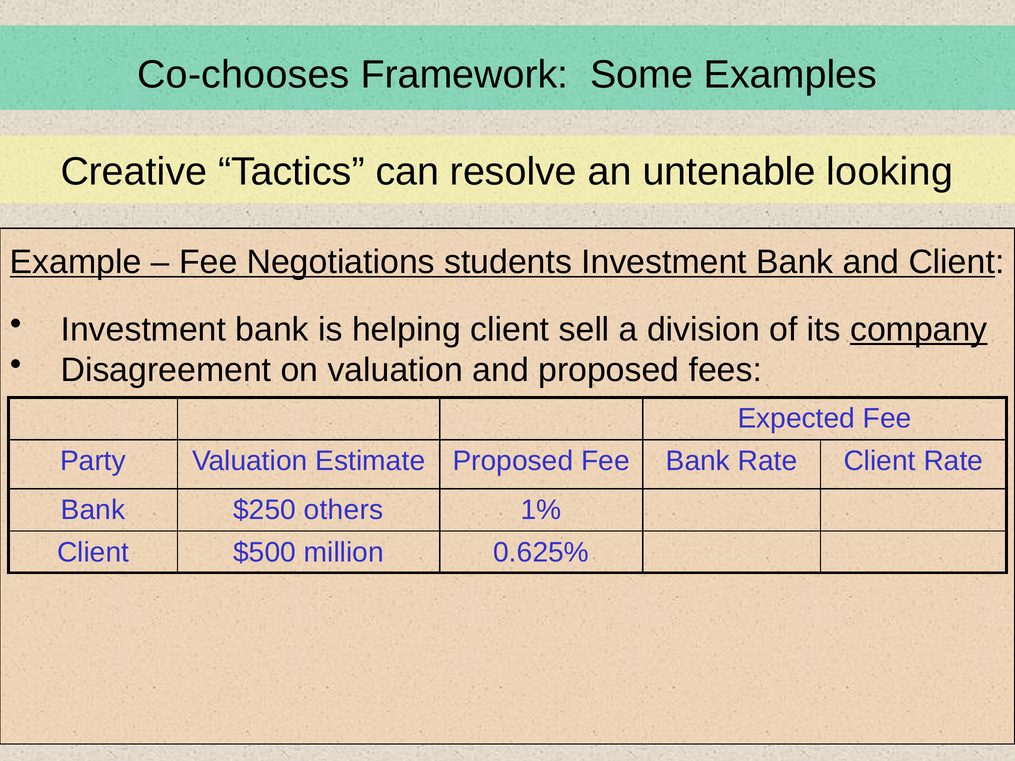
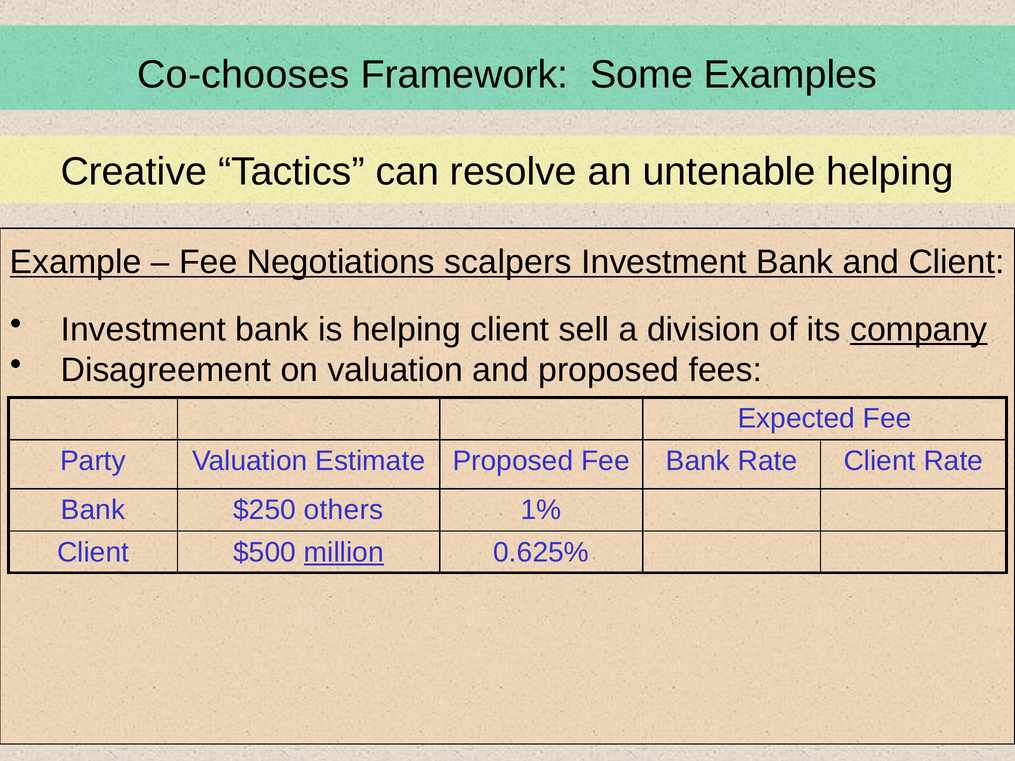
untenable looking: looking -> helping
students: students -> scalpers
million underline: none -> present
